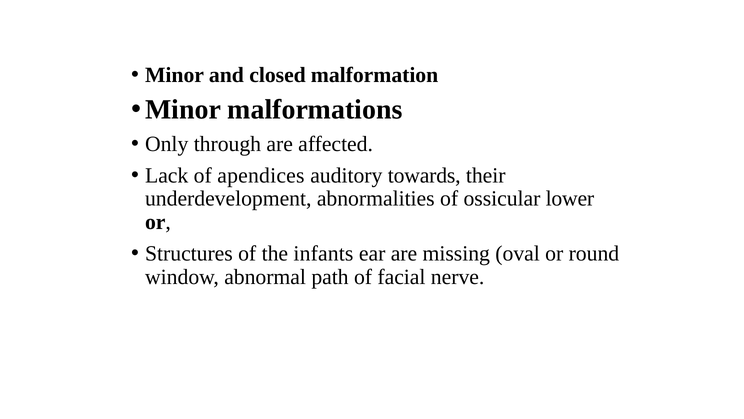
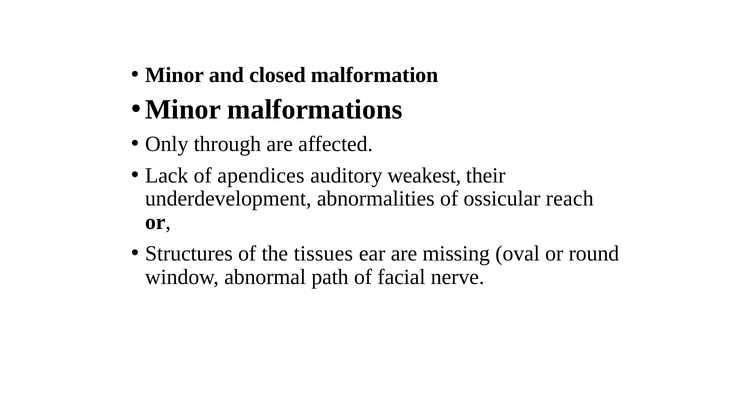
towards: towards -> weakest
lower: lower -> reach
infants: infants -> tissues
